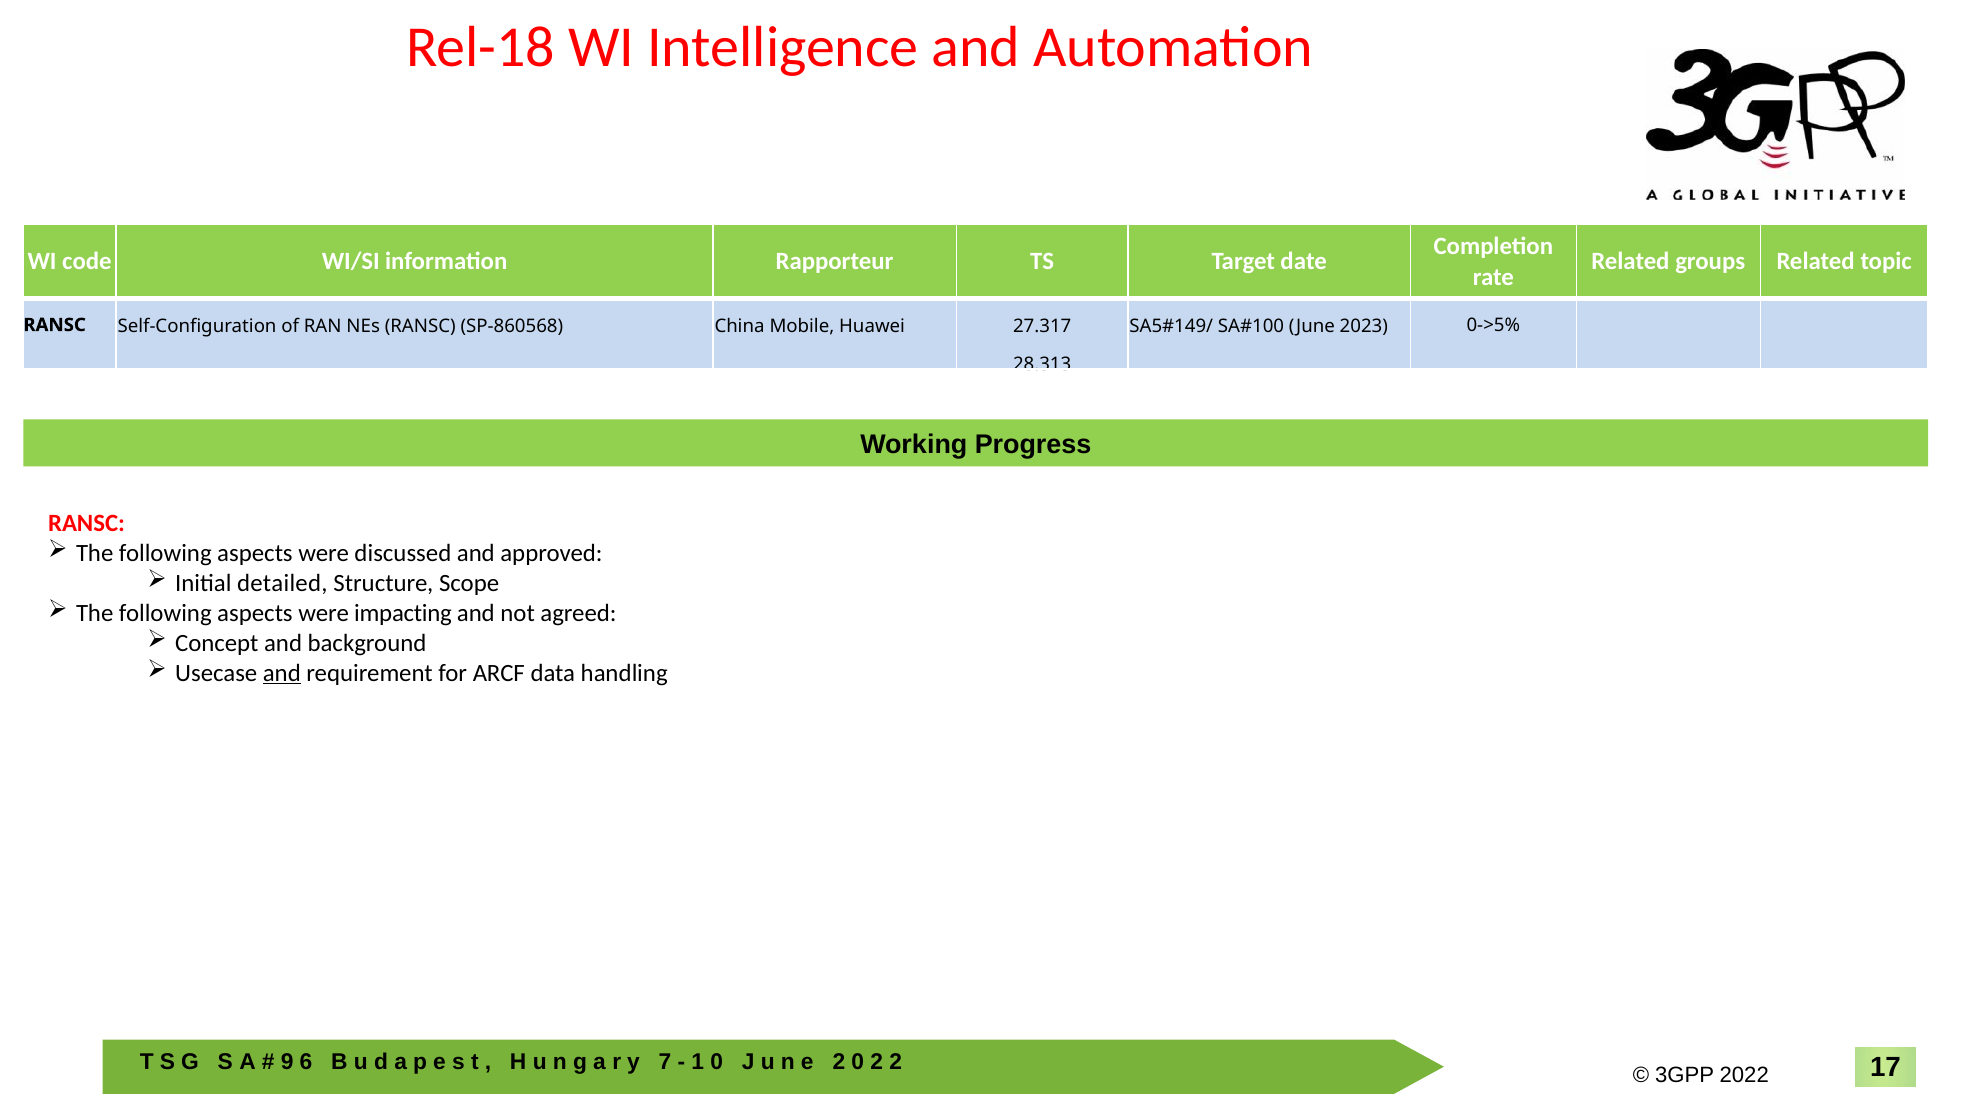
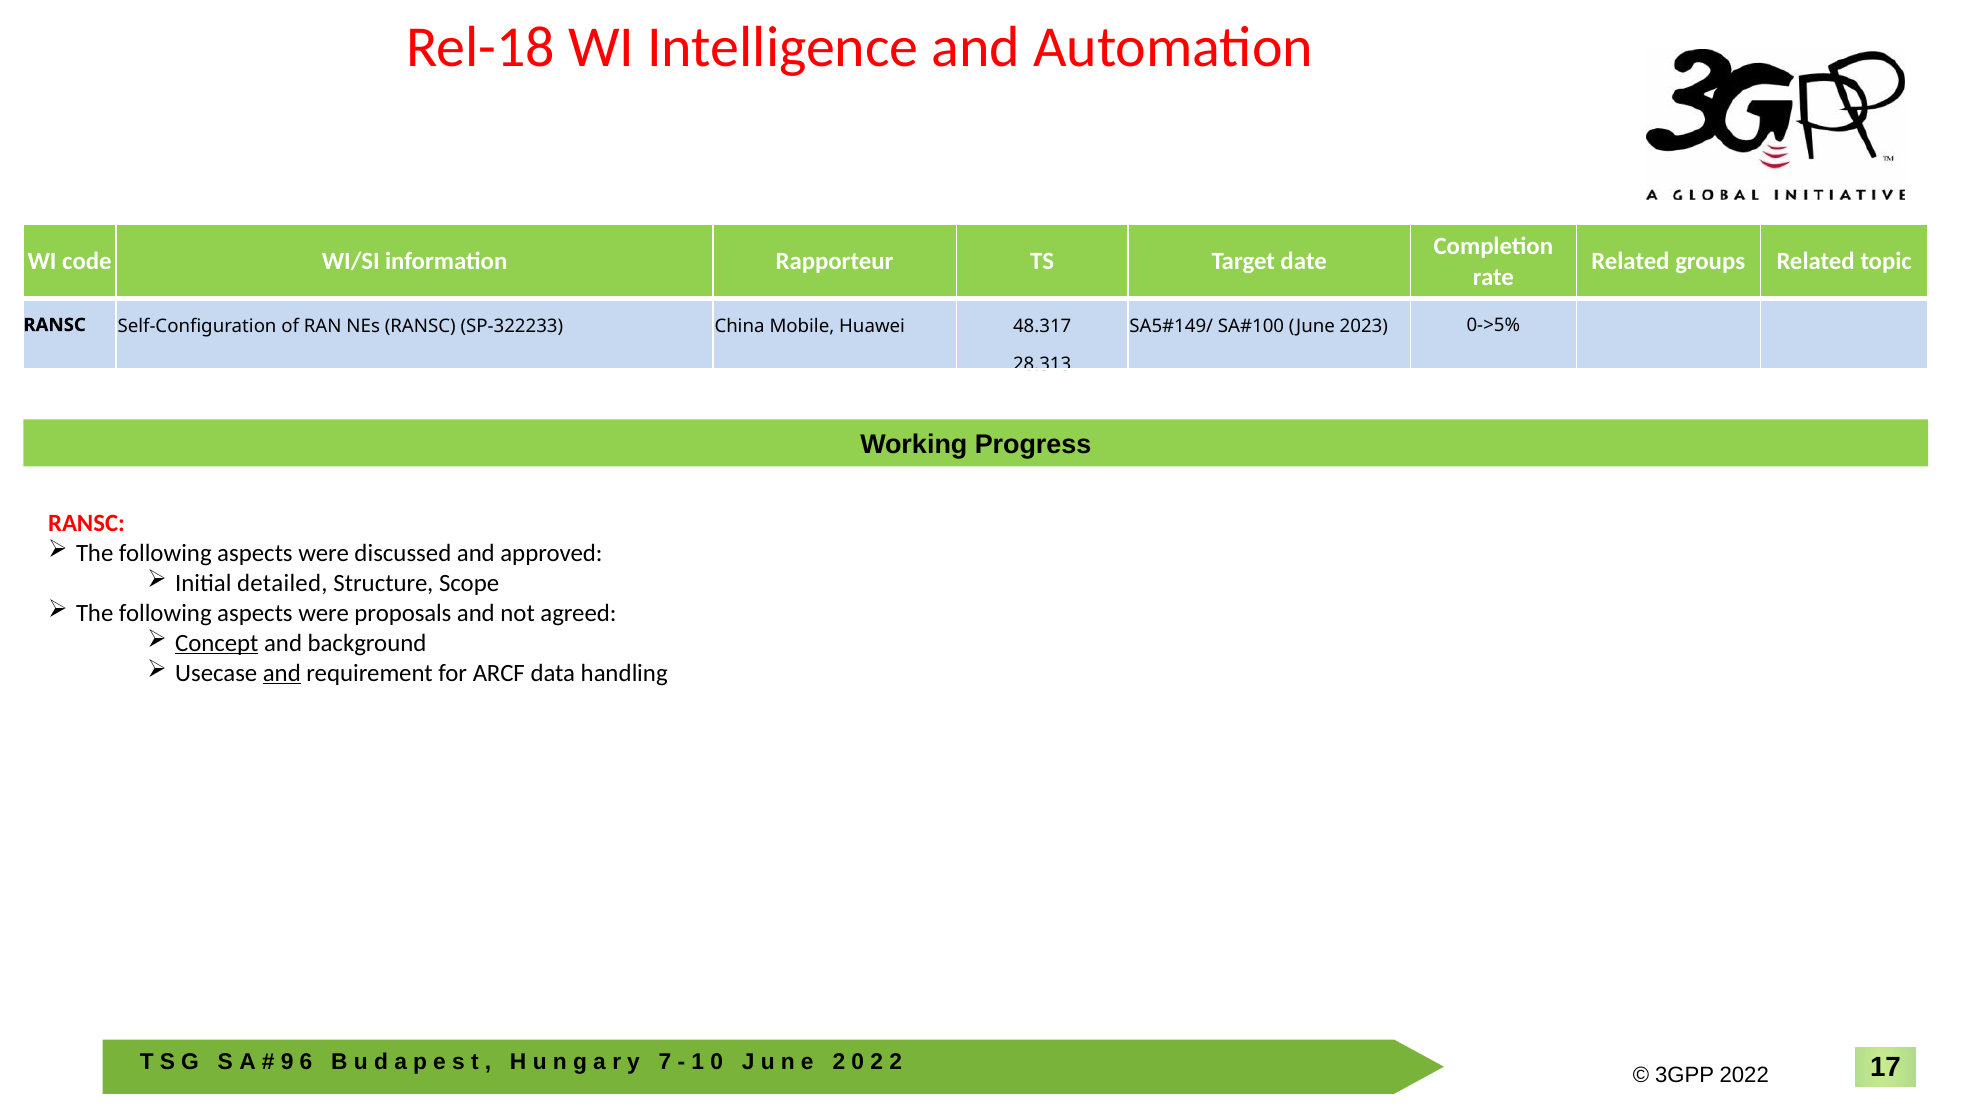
SP-860568: SP-860568 -> SP-322233
27.317: 27.317 -> 48.317
impacting: impacting -> proposals
Concept underline: none -> present
